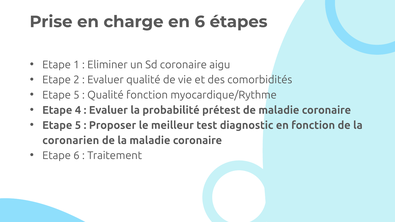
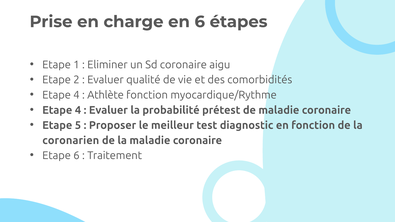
5 at (76, 95): 5 -> 4
Qualité at (105, 95): Qualité -> Athlète
